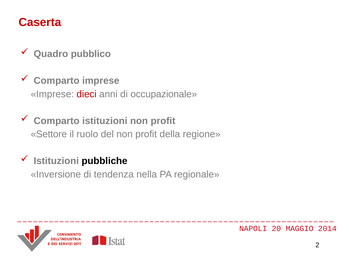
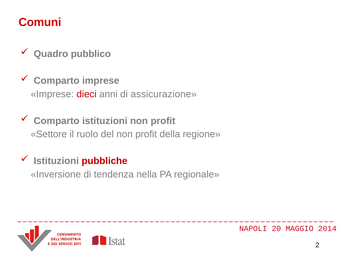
Caserta: Caserta -> Comuni
occupazionale: occupazionale -> assicurazione
pubbliche colour: black -> red
